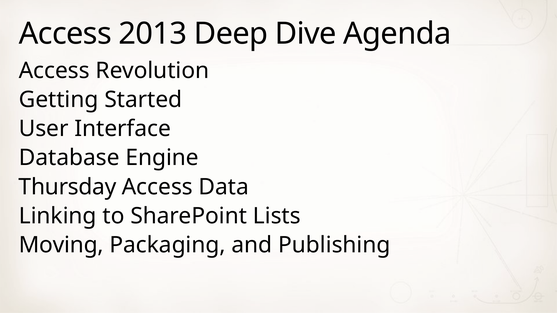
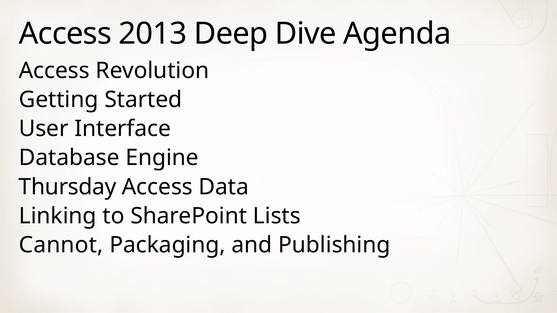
Moving: Moving -> Cannot
